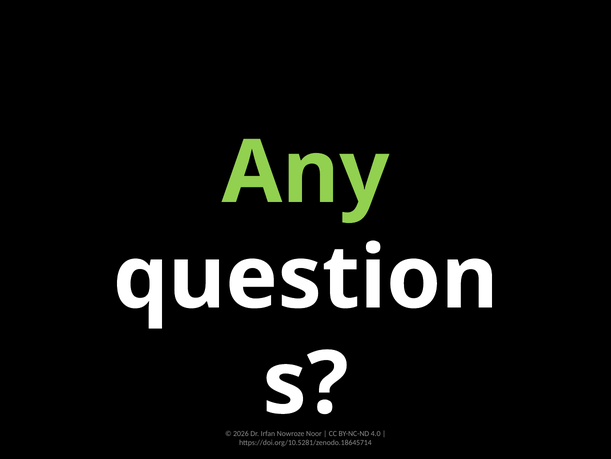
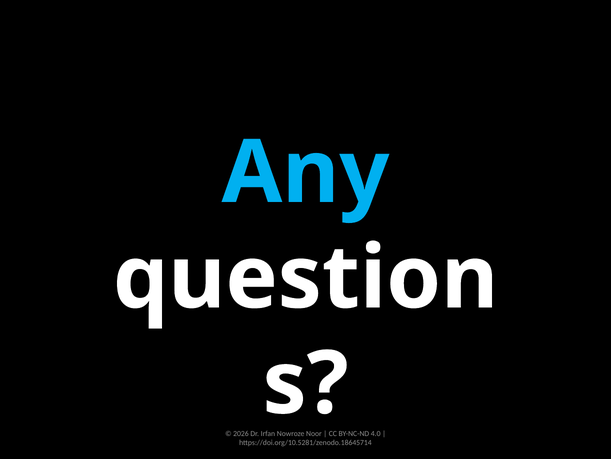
Any colour: light green -> light blue
